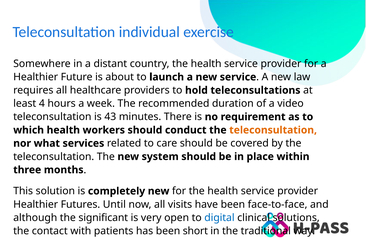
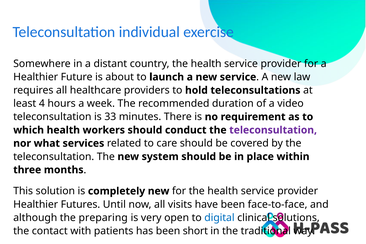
43: 43 -> 33
teleconsultation at (273, 130) colour: orange -> purple
significant: significant -> preparing
